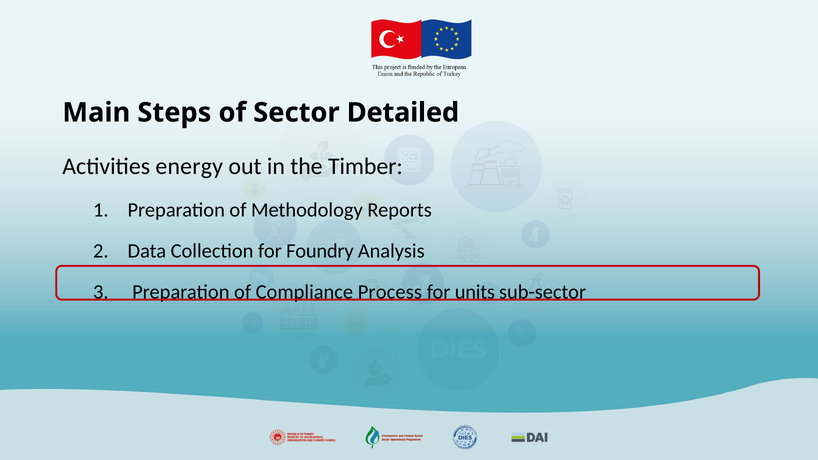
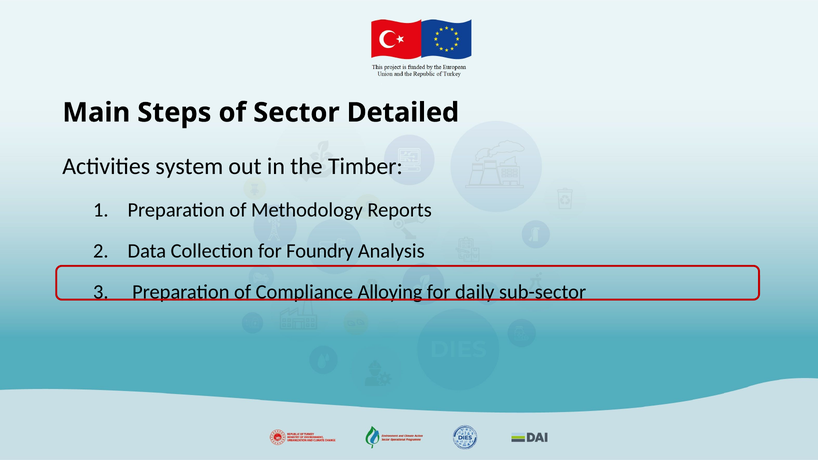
energy: energy -> system
Process: Process -> Alloying
units: units -> daily
